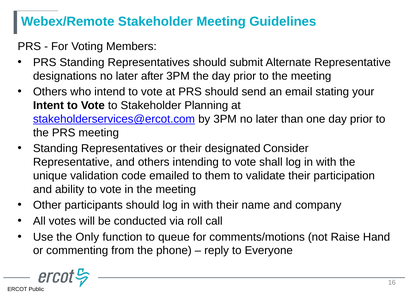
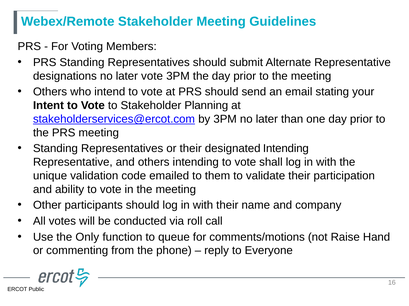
later after: after -> vote
designated Consider: Consider -> Intending
